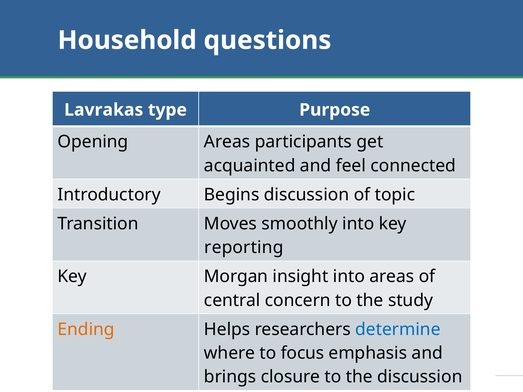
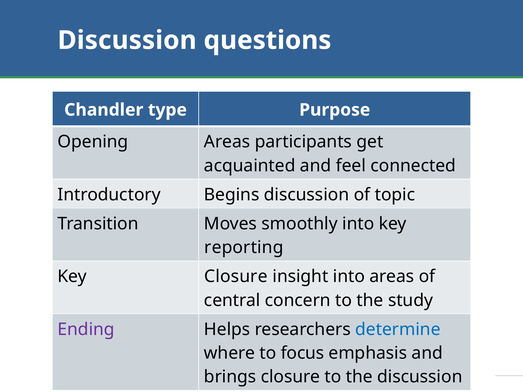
Household at (127, 40): Household -> Discussion
Lavrakas: Lavrakas -> Chandler
Key Morgan: Morgan -> Closure
Ending colour: orange -> purple
